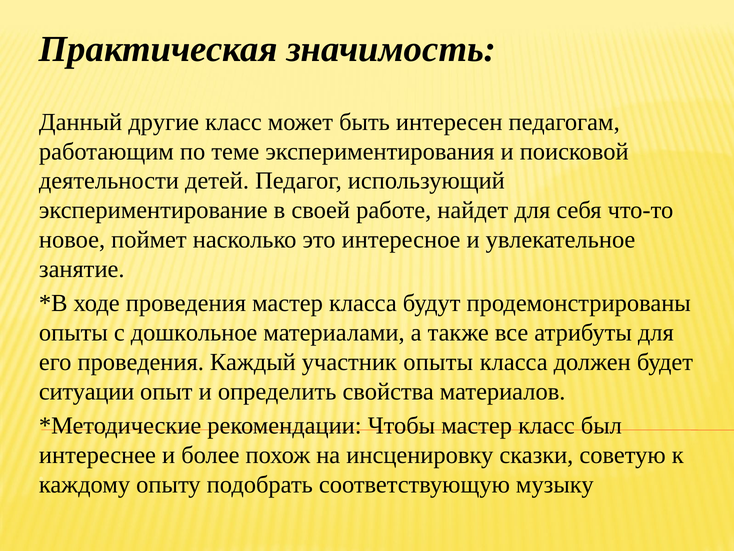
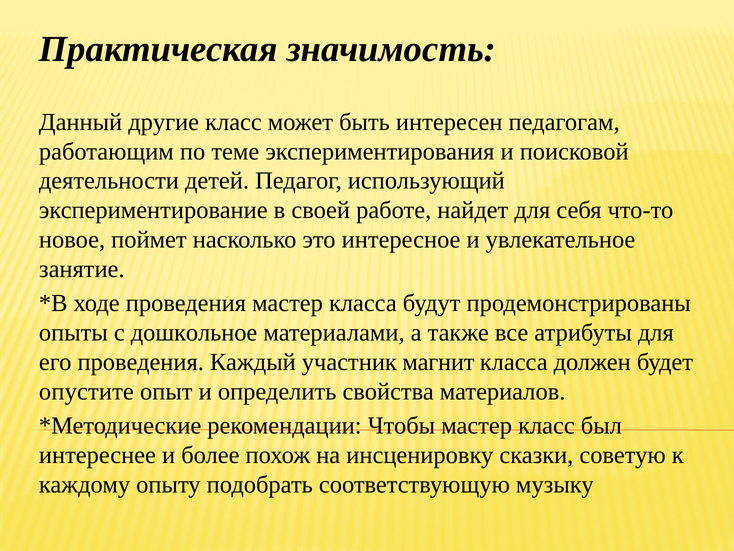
участник опыты: опыты -> магнит
ситуации: ситуации -> опустите
